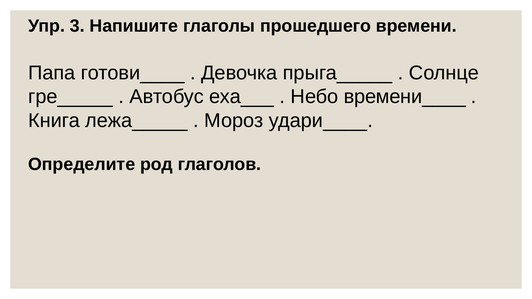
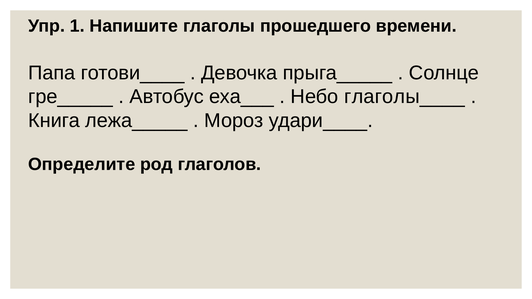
3: 3 -> 1
времени____: времени____ -> глаголы____
